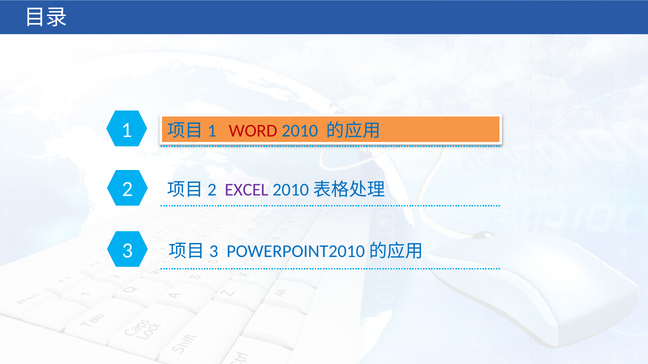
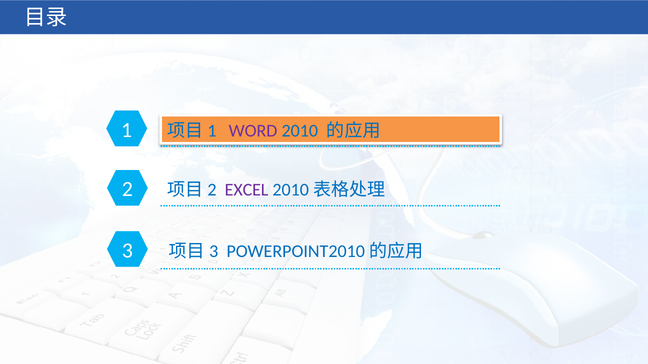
WORD colour: red -> purple
